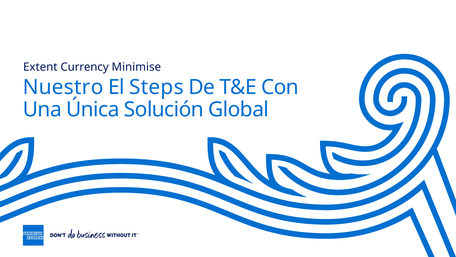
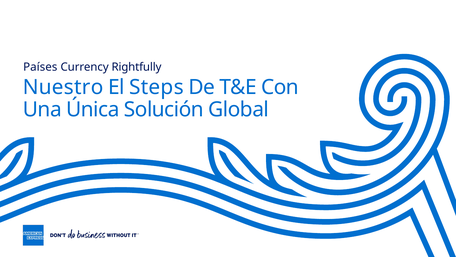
Extent: Extent -> Países
Minimise: Minimise -> Rightfully
